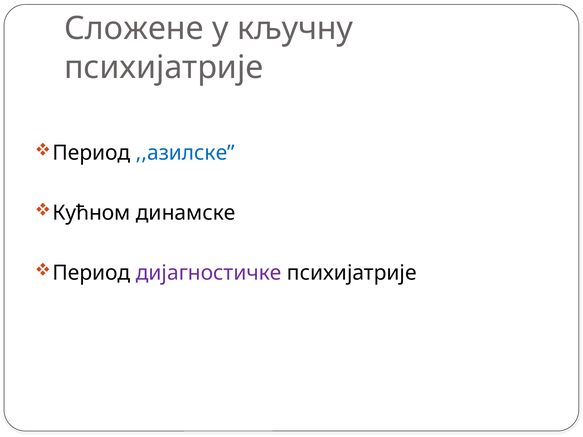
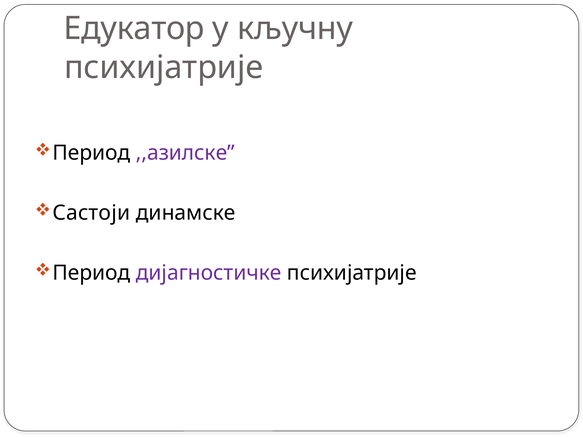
Сложене: Сложене -> Едукатор
,,азилске colour: blue -> purple
Кућном: Кућном -> Састоји
